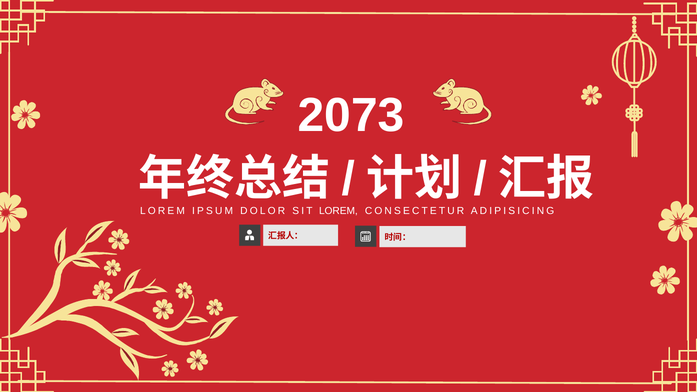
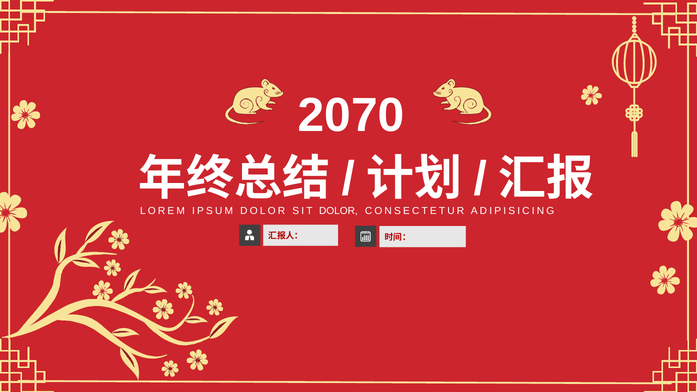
2073: 2073 -> 2070
SIT LOREM: LOREM -> DOLOR
